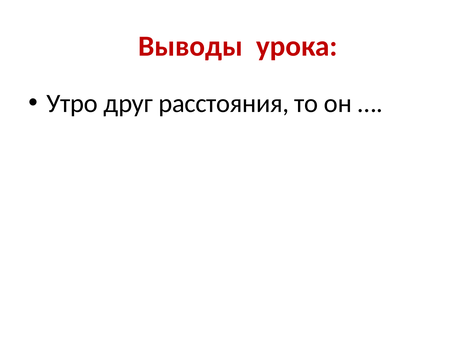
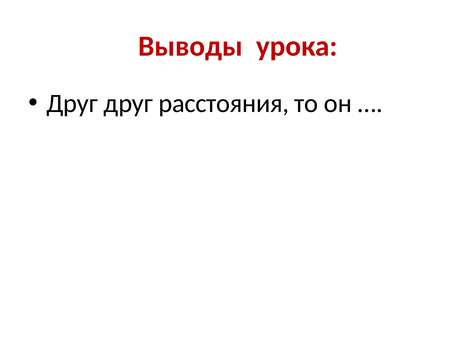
Утро at (72, 103): Утро -> Друг
